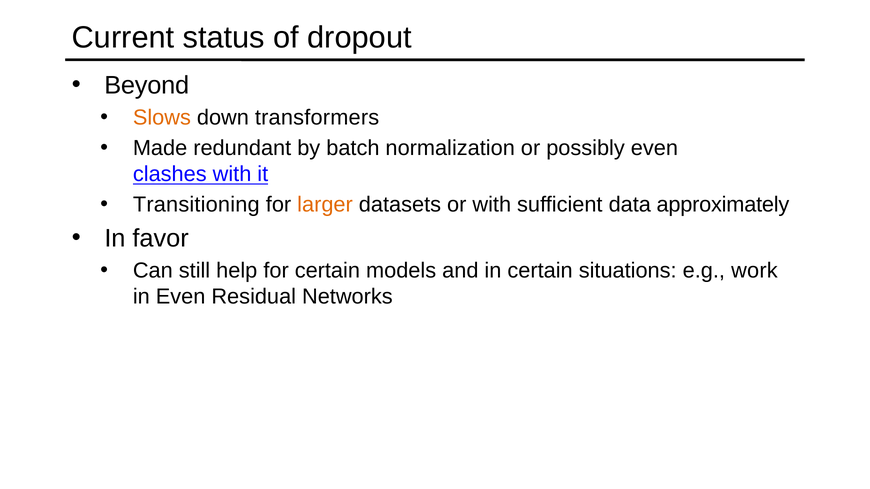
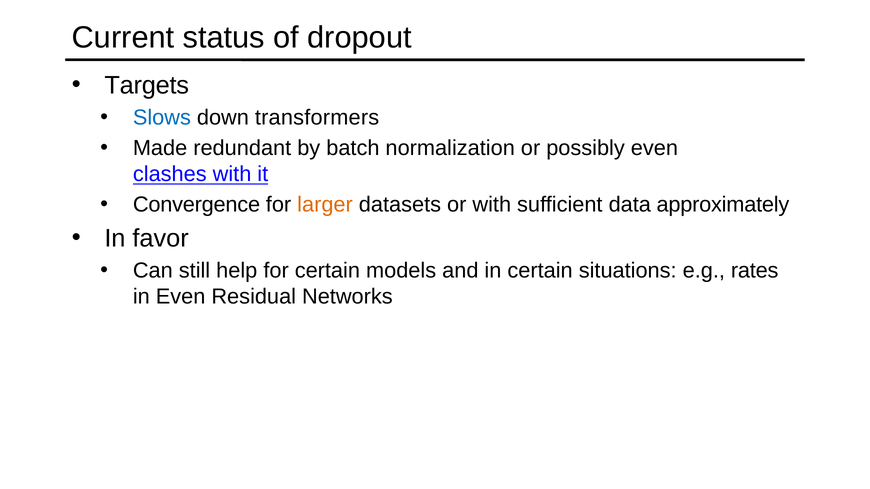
Beyond: Beyond -> Targets
Slows colour: orange -> blue
Transitioning: Transitioning -> Convergence
work: work -> rates
